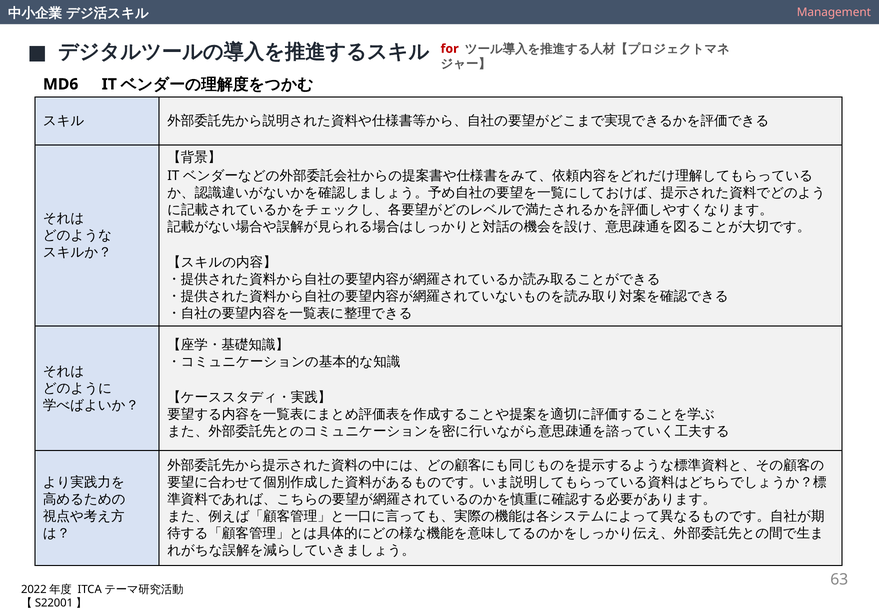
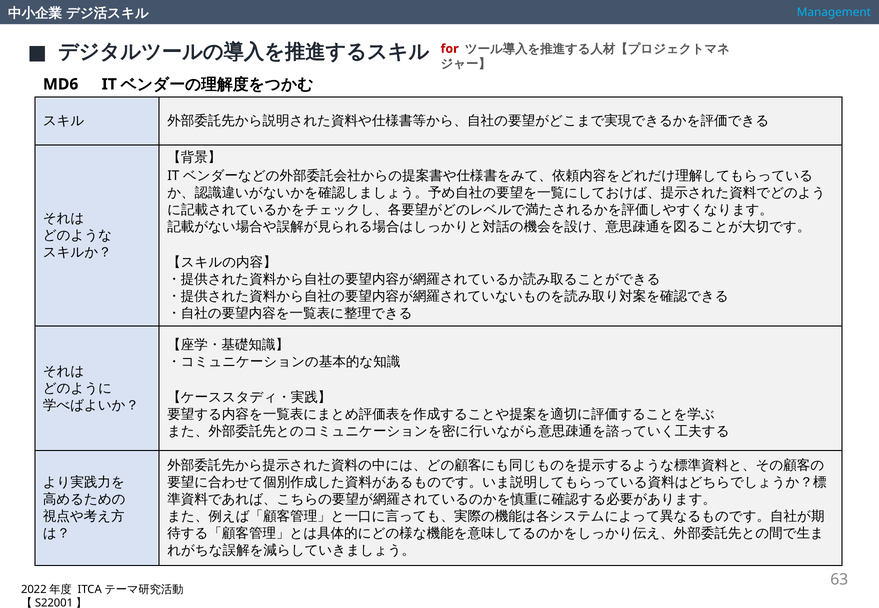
Management colour: pink -> light blue
